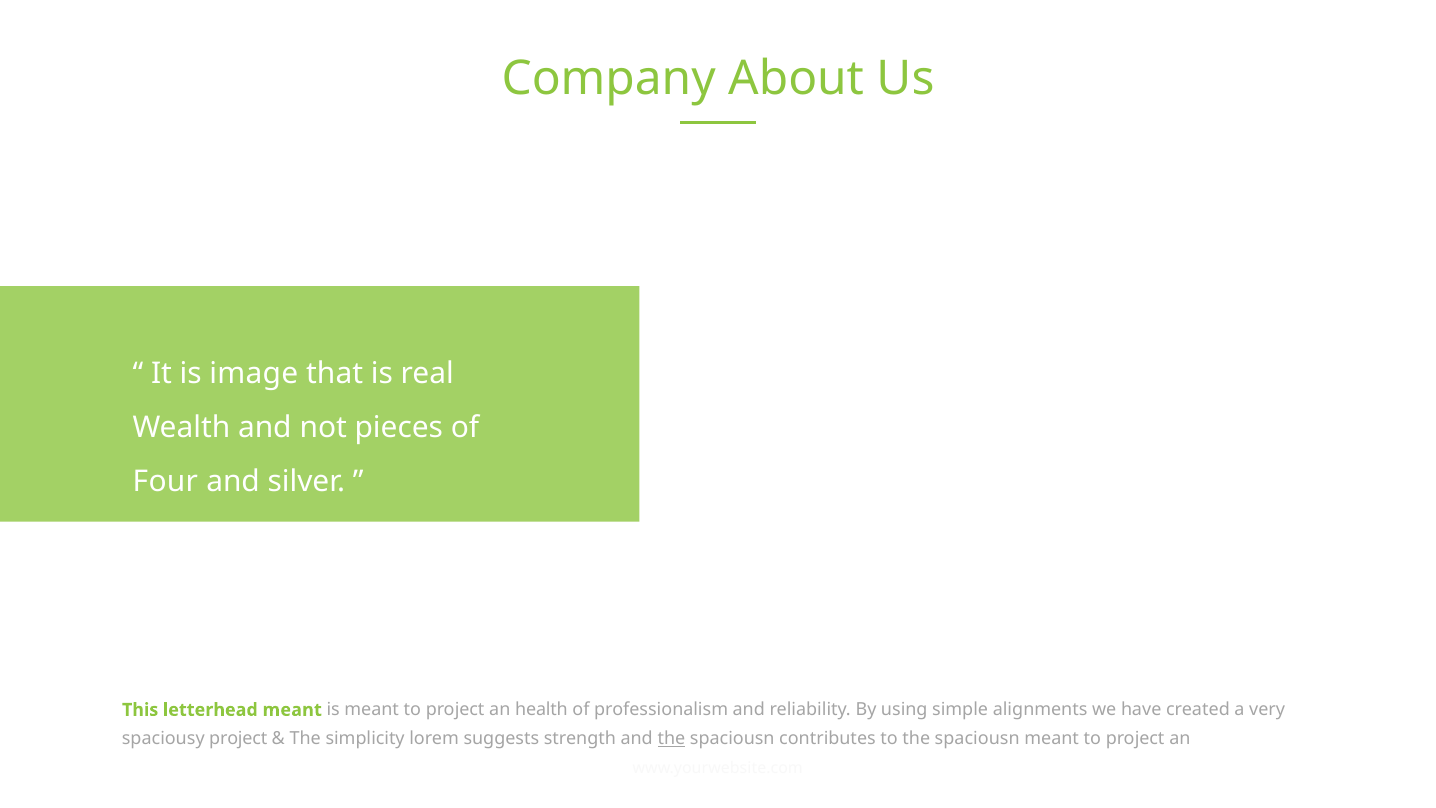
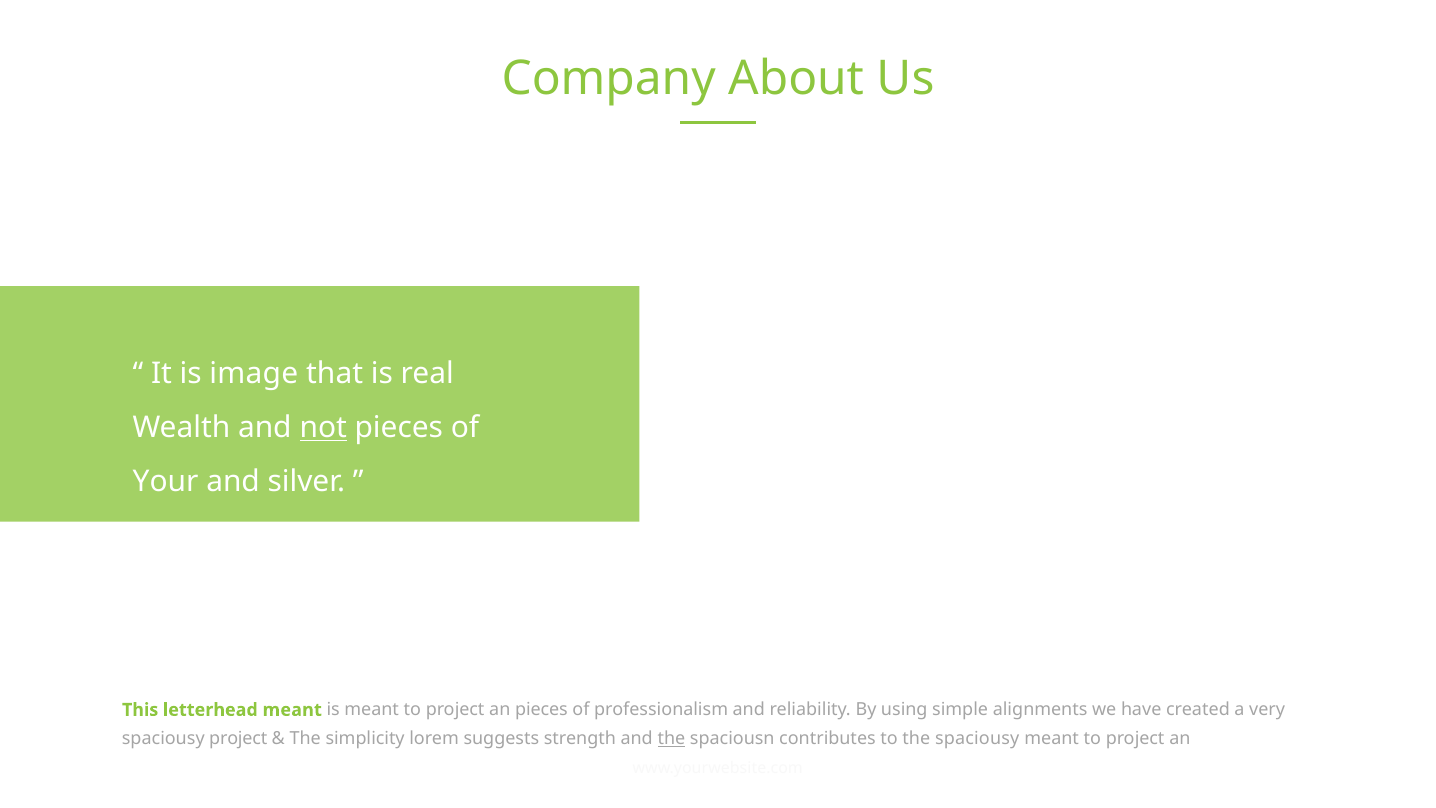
not underline: none -> present
Four: Four -> Your
an health: health -> pieces
to the spaciousn: spaciousn -> spaciousy
